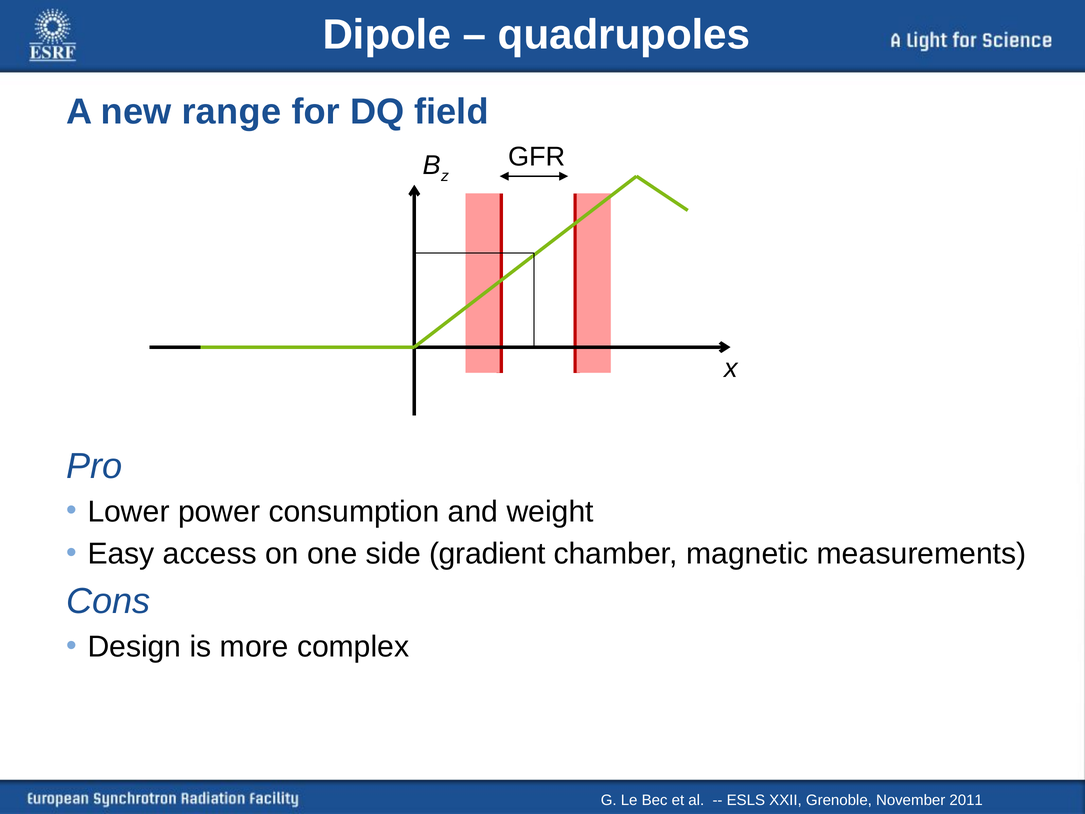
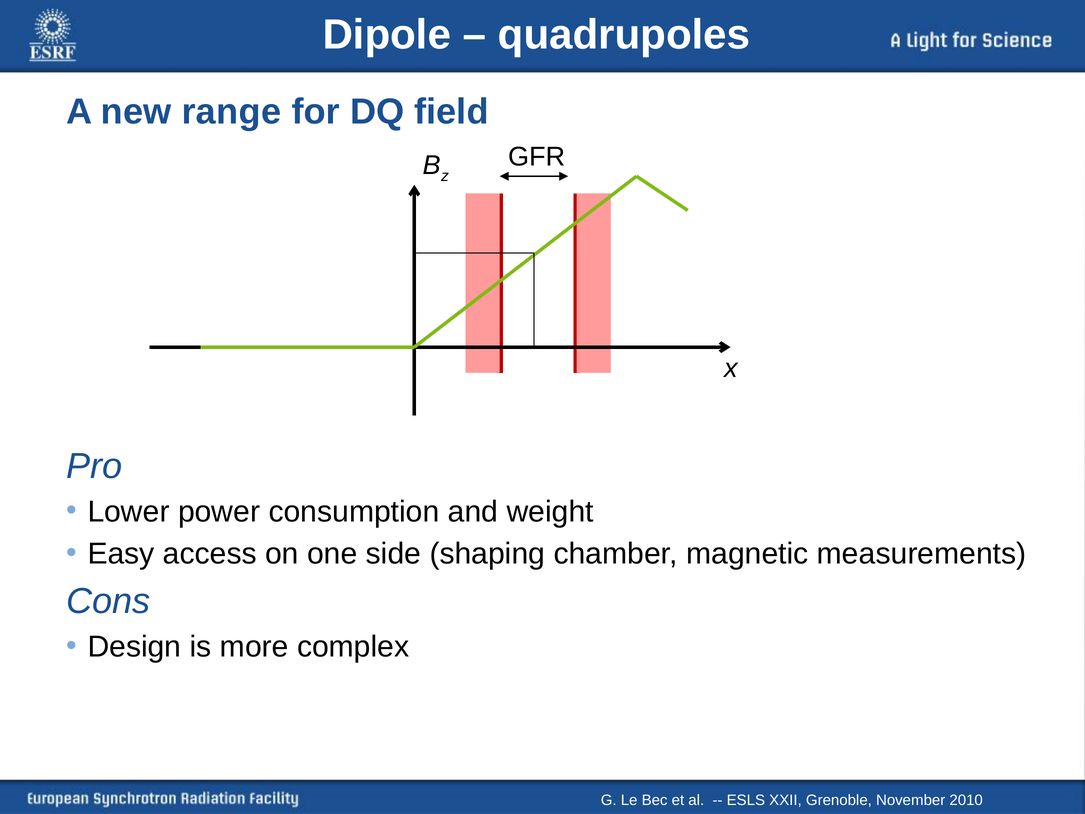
gradient: gradient -> shaping
2011: 2011 -> 2010
